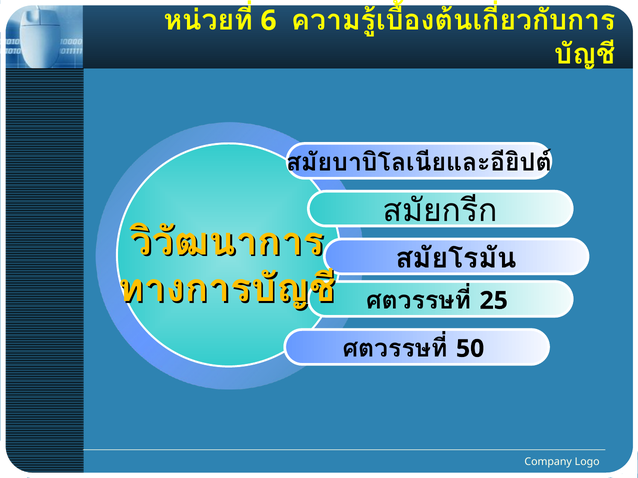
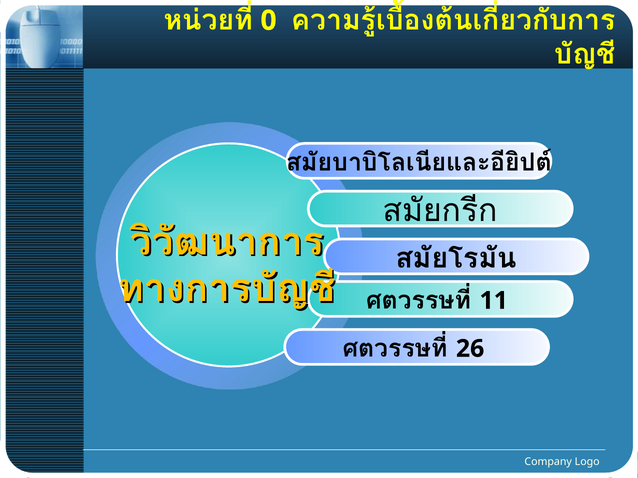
6: 6 -> 0
25: 25 -> 11
50: 50 -> 26
